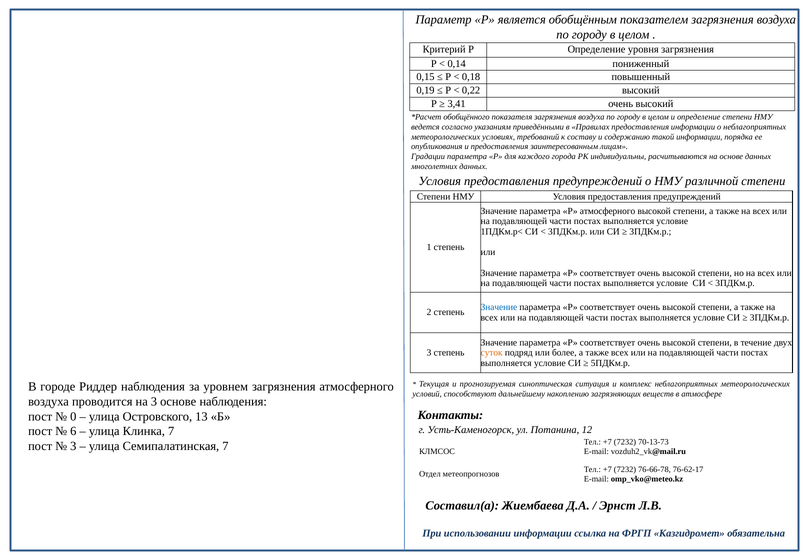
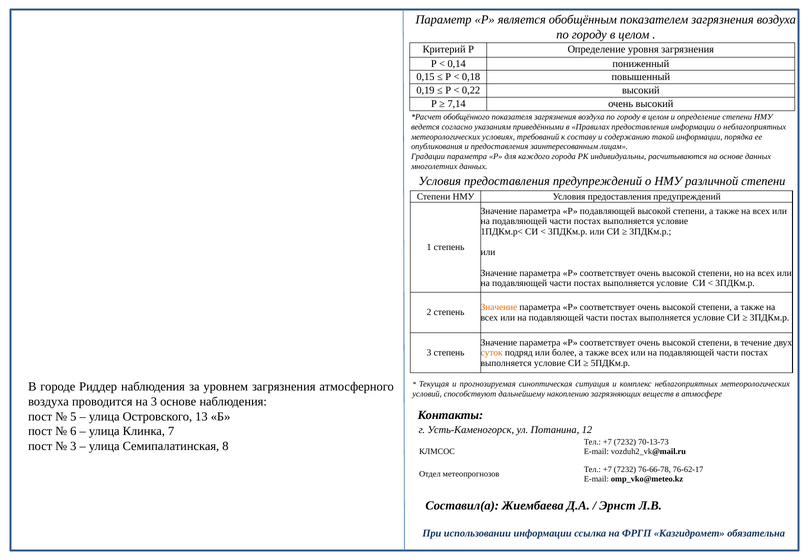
3,41: 3,41 -> 7,14
Р атмосферного: атмосферного -> подавляющей
Значение at (499, 307) colour: blue -> orange
0: 0 -> 5
Семипалатинская 7: 7 -> 8
